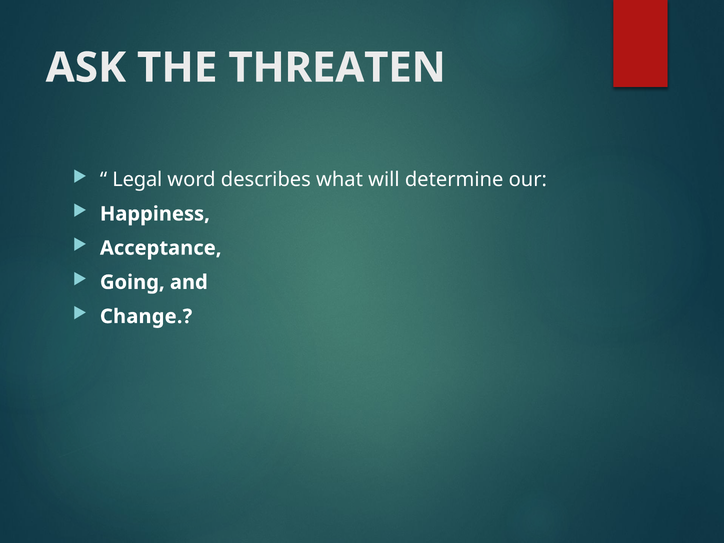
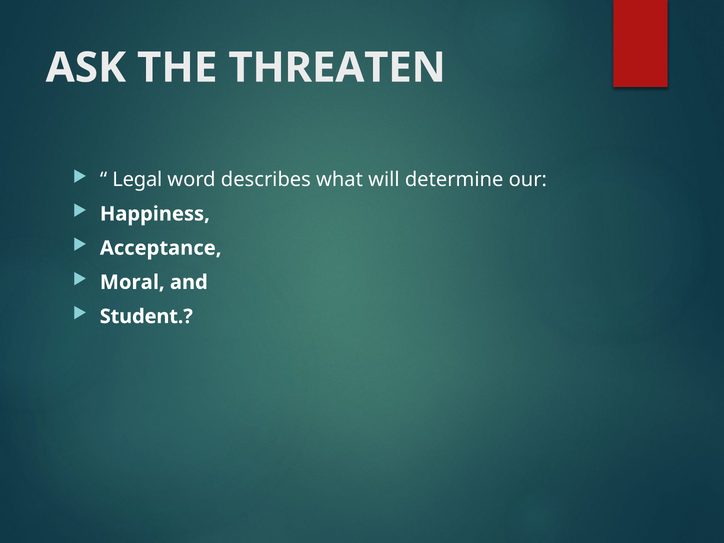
Going: Going -> Moral
Change: Change -> Student
